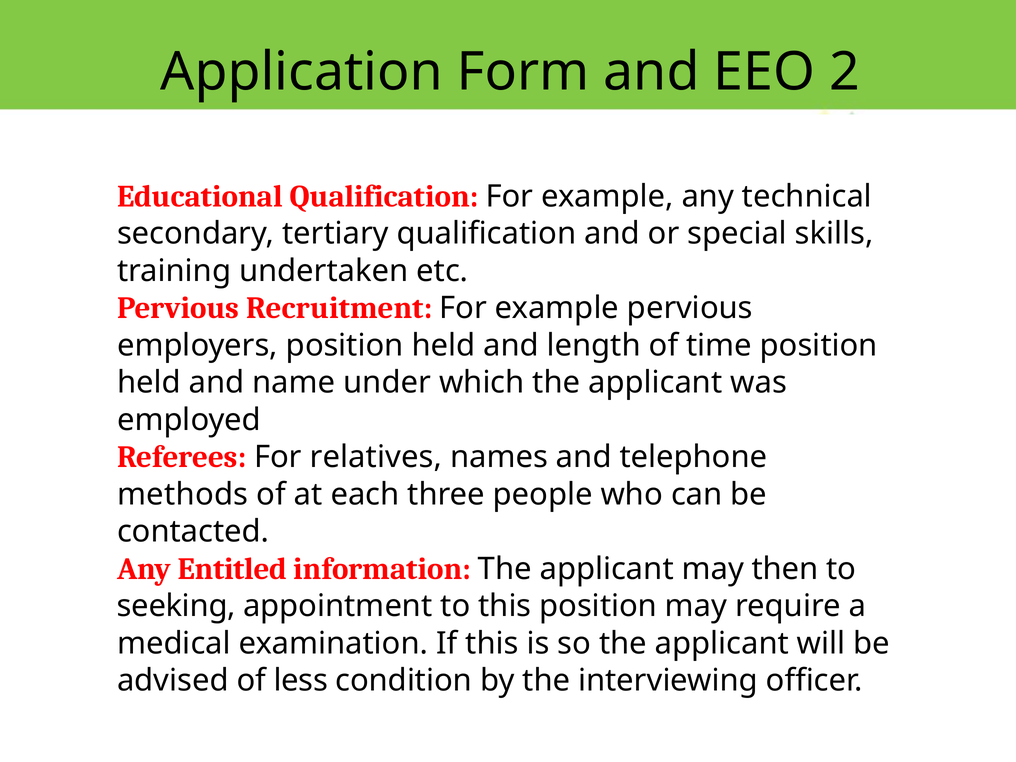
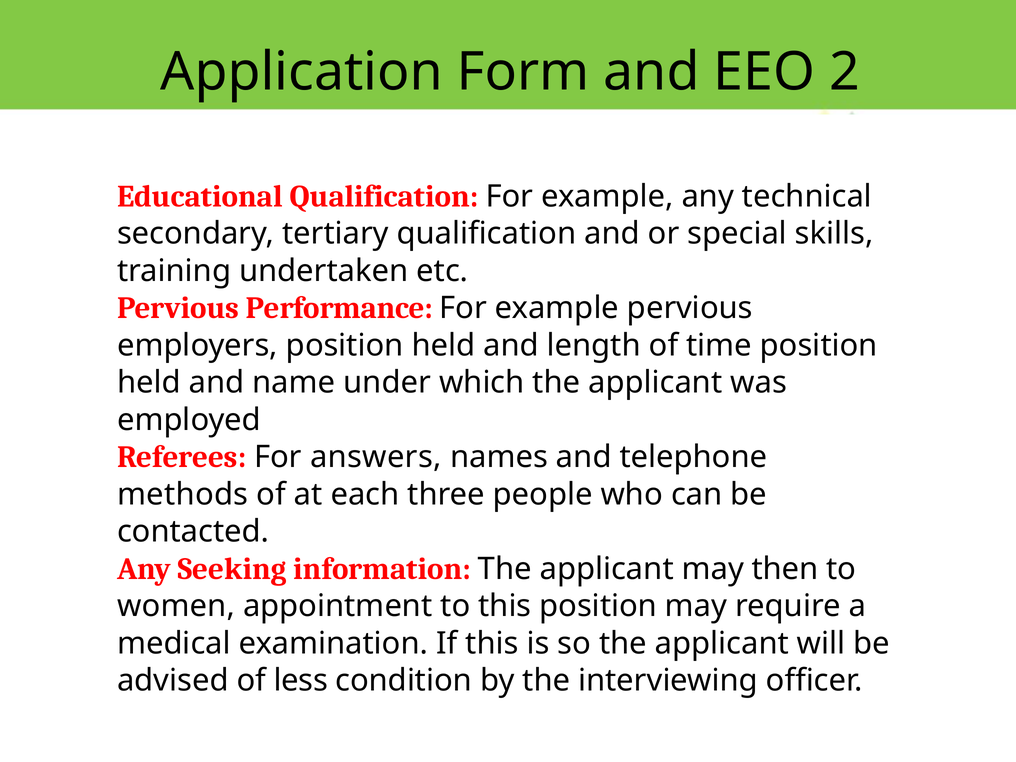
Recruitment: Recruitment -> Performance
relatives: relatives -> answers
Entitled: Entitled -> Seeking
seeking: seeking -> women
